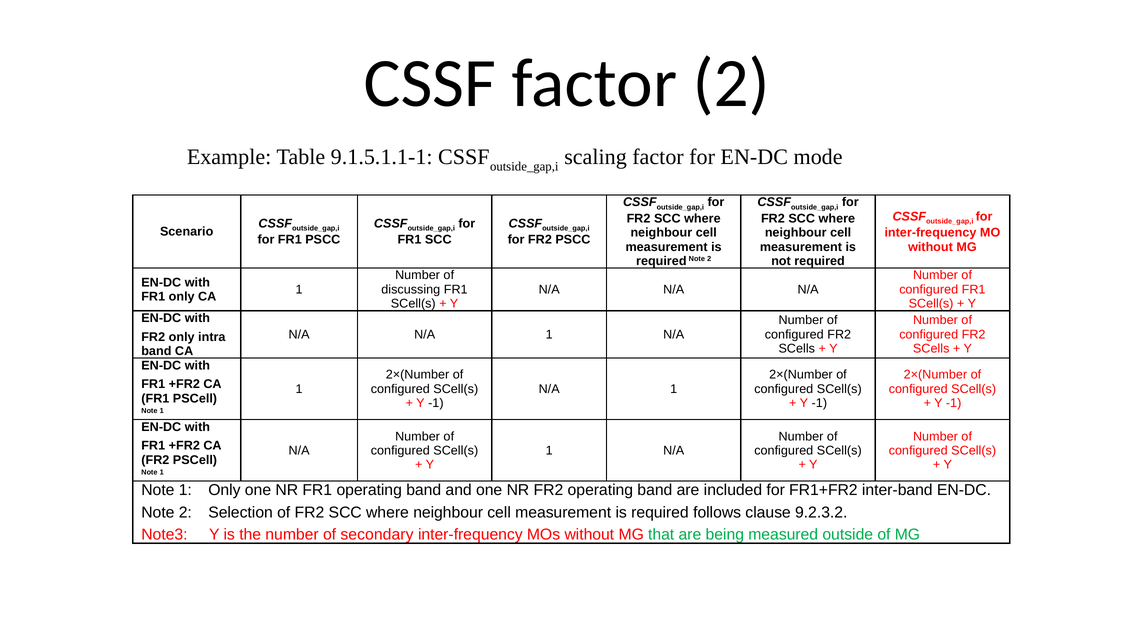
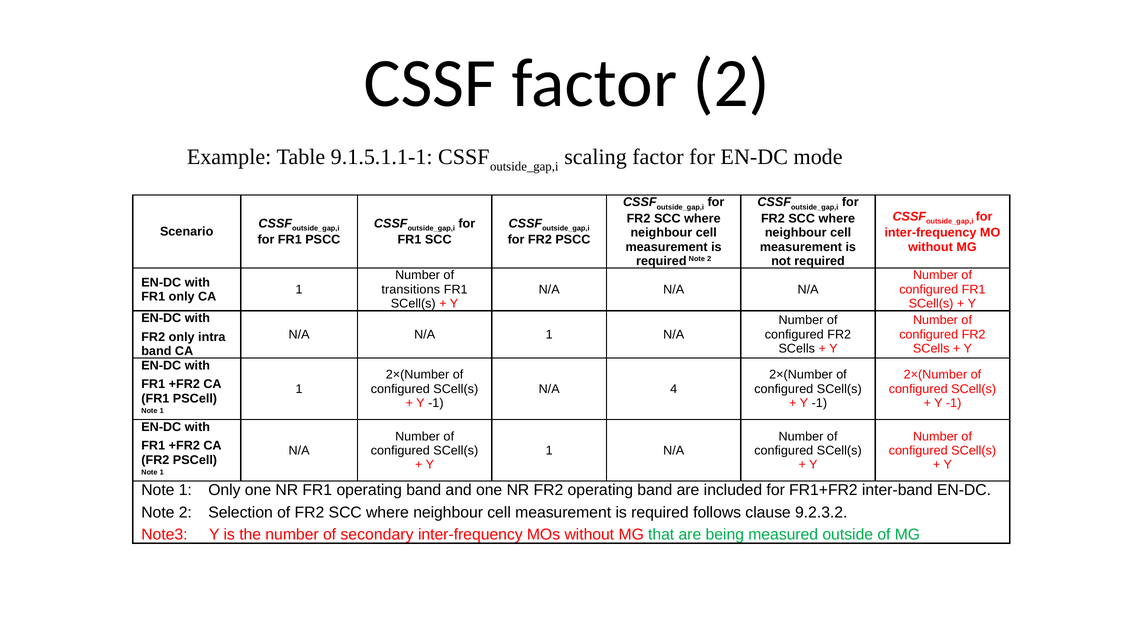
discussing: discussing -> transitions
1 at (674, 389): 1 -> 4
